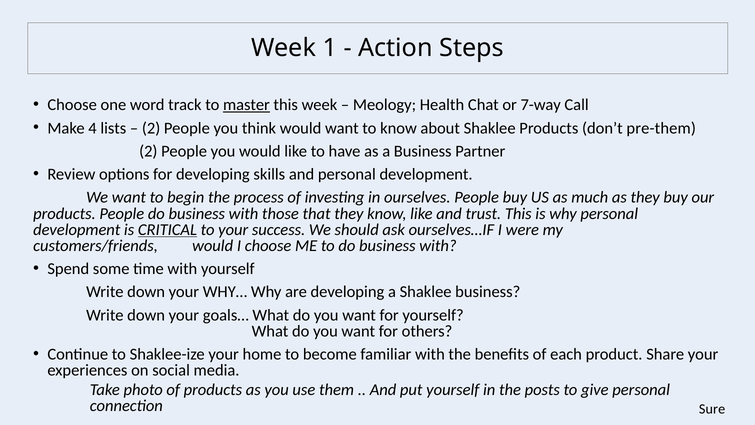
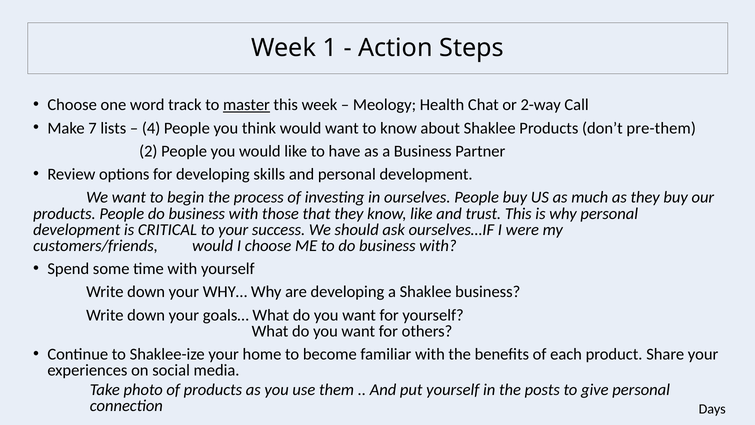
7-way: 7-way -> 2-way
4: 4 -> 7
2 at (151, 128): 2 -> 4
CRITICAL underline: present -> none
Sure: Sure -> Days
